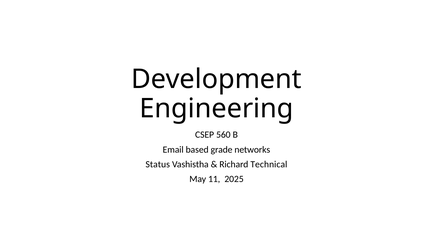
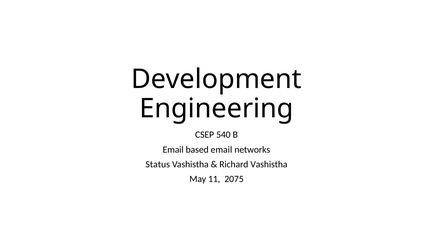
560: 560 -> 540
based grade: grade -> email
Richard Technical: Technical -> Vashistha
2025: 2025 -> 2075
